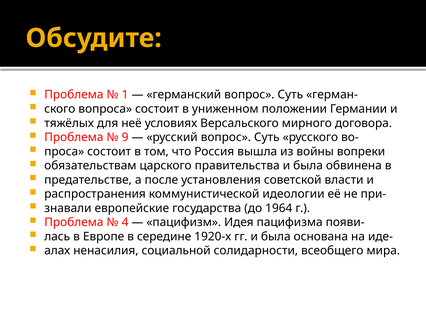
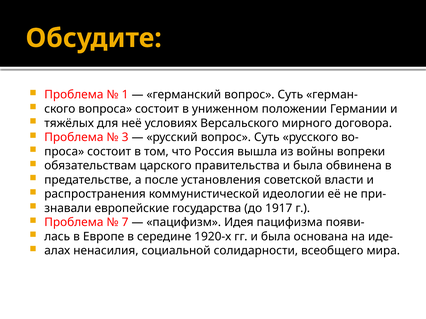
9: 9 -> 3
1964: 1964 -> 1917
4: 4 -> 7
